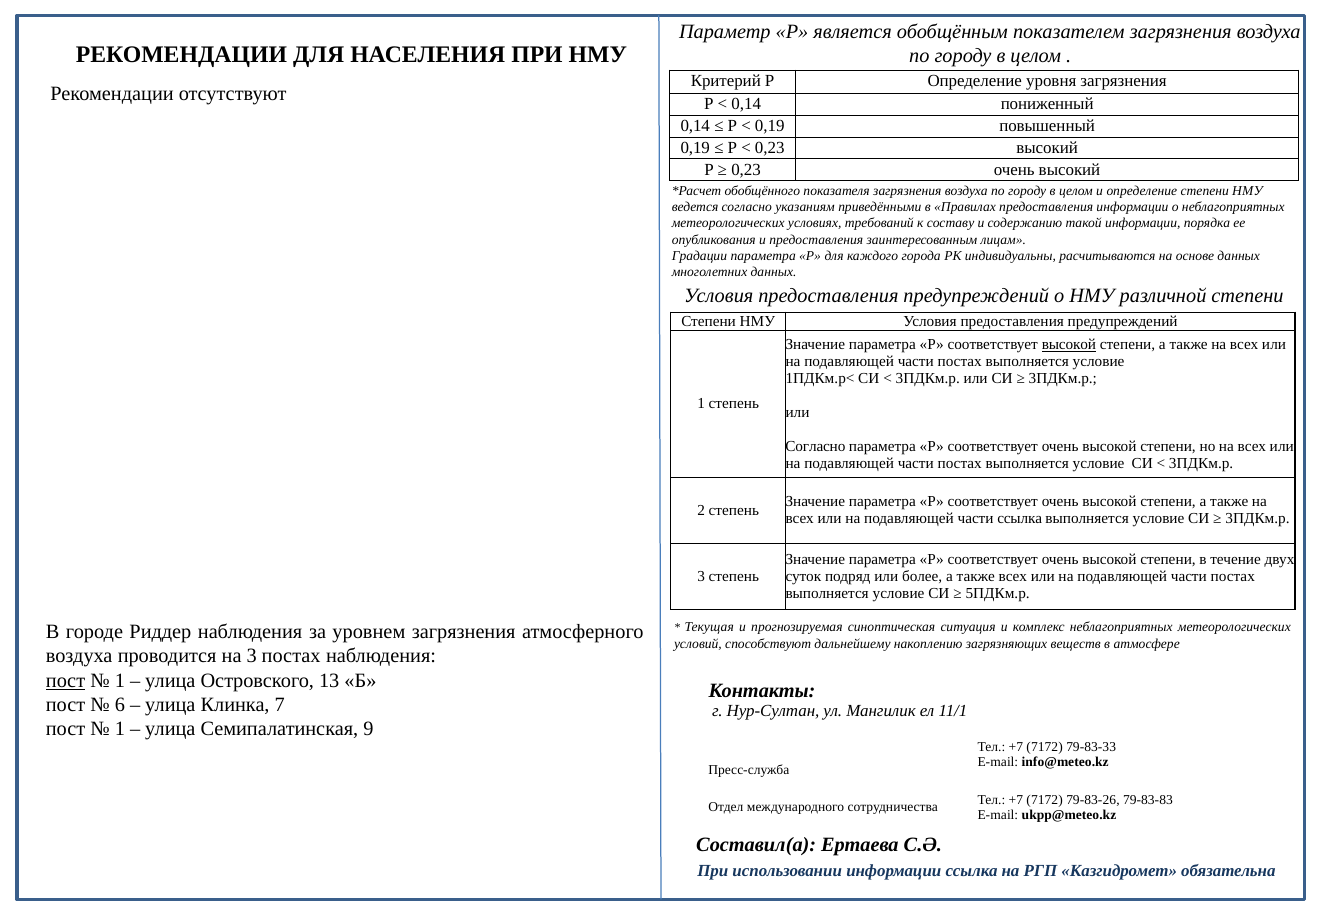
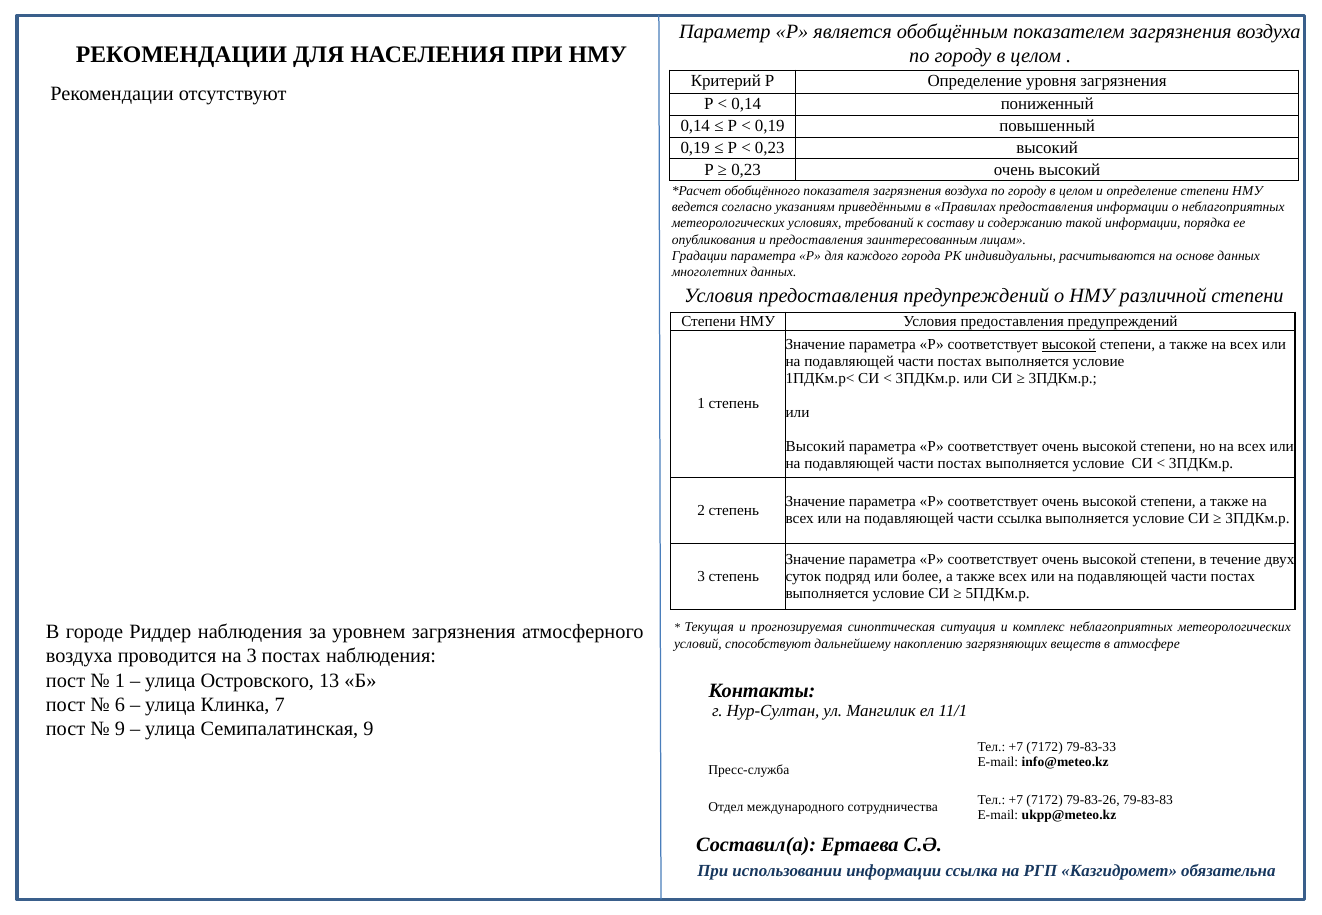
Согласно at (815, 446): Согласно -> Высокий
пост at (66, 681) underline: present -> none
1 at (120, 729): 1 -> 9
